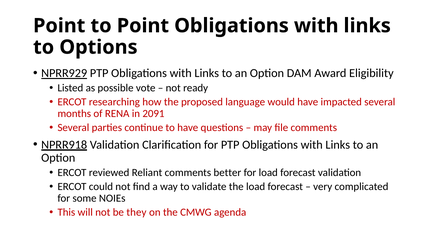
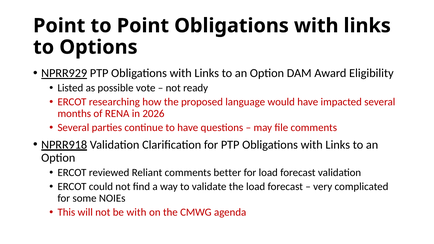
2091: 2091 -> 2026
be they: they -> with
